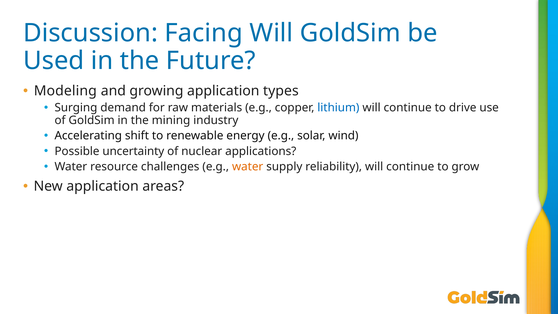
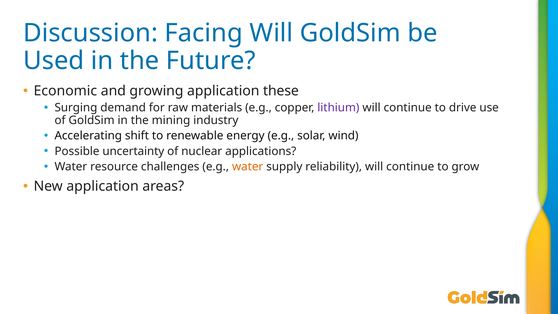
Modeling: Modeling -> Economic
types: types -> these
lithium colour: blue -> purple
